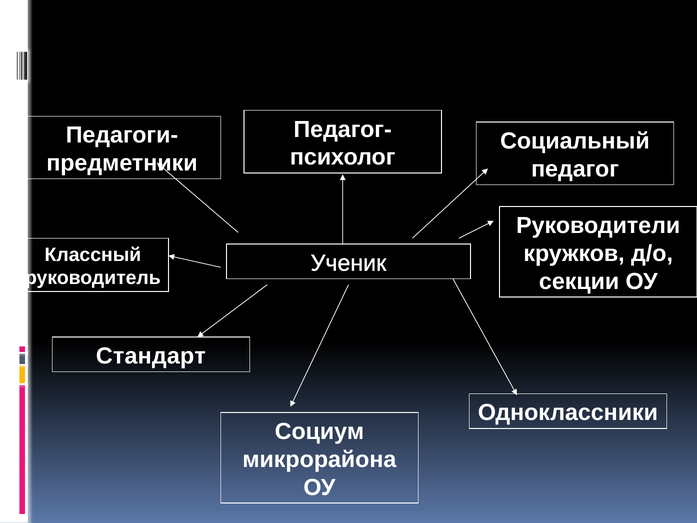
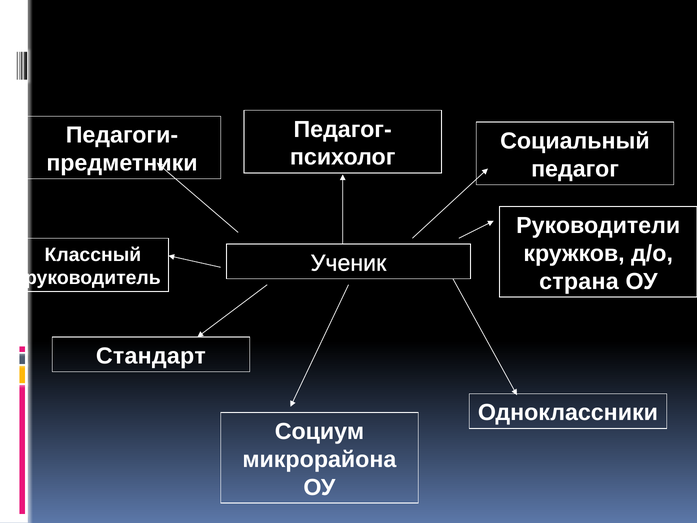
секции: секции -> страна
